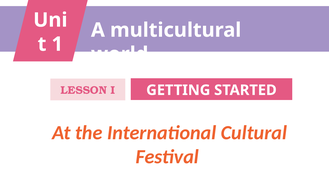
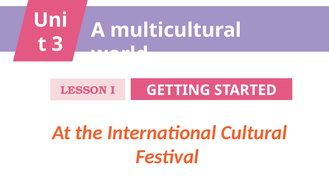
1: 1 -> 3
